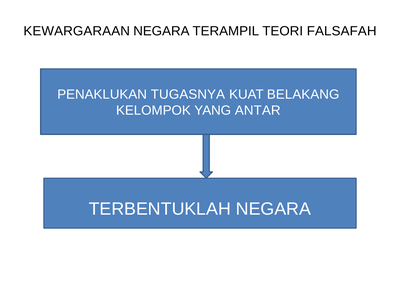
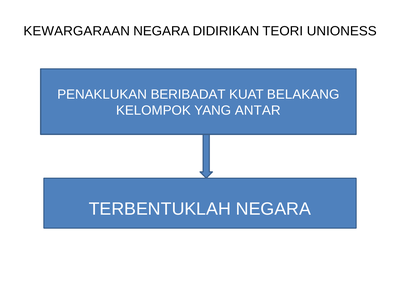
TERAMPIL: TERAMPIL -> DIDIRIKAN
FALSAFAH: FALSAFAH -> UNIONESS
TUGASNYA: TUGASNYA -> BERIBADAT
